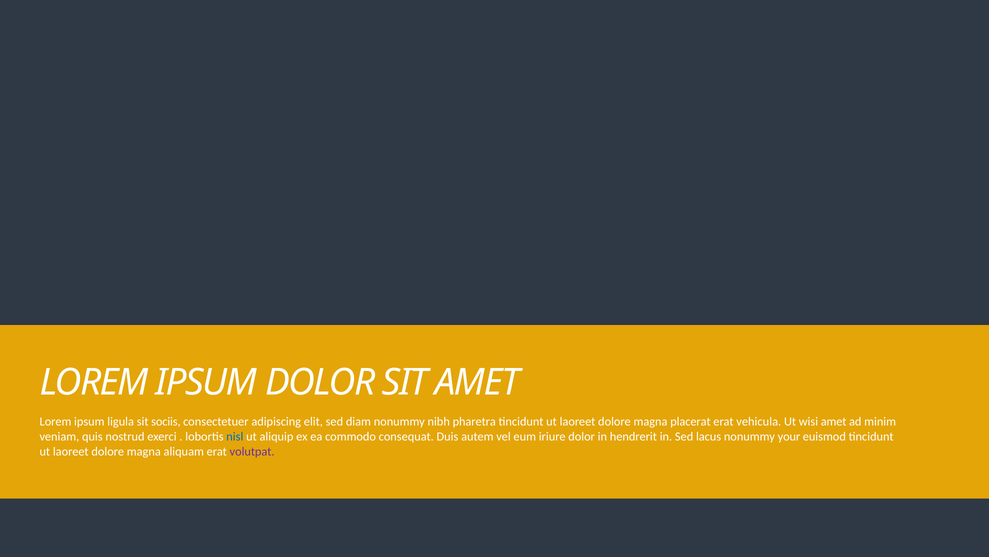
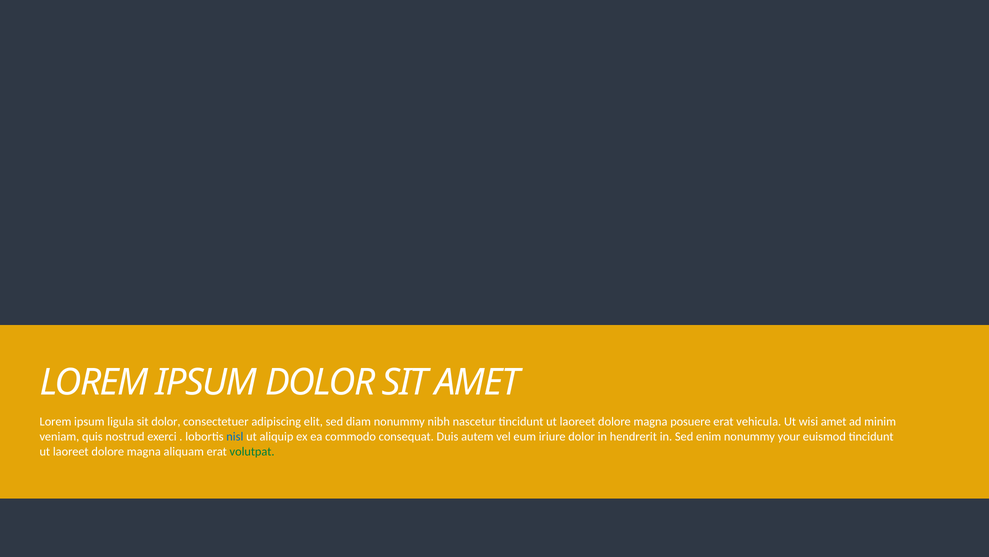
sit sociis: sociis -> dolor
pharetra: pharetra -> nascetur
placerat: placerat -> posuere
lacus: lacus -> enim
volutpat colour: purple -> green
